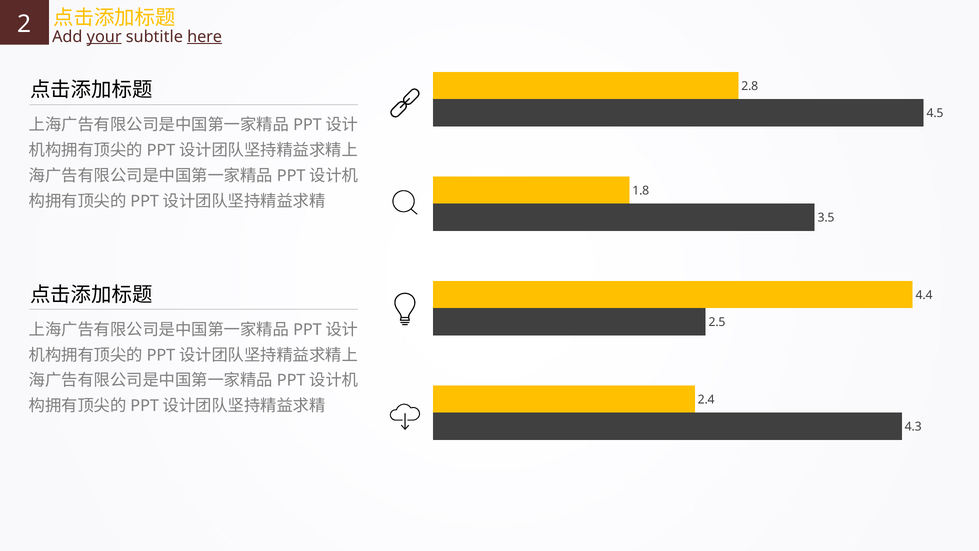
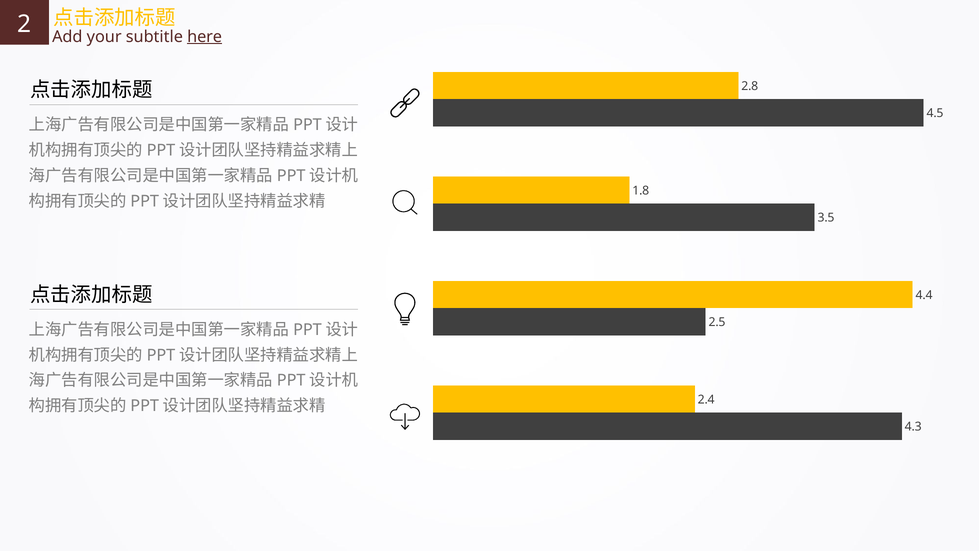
your underline: present -> none
